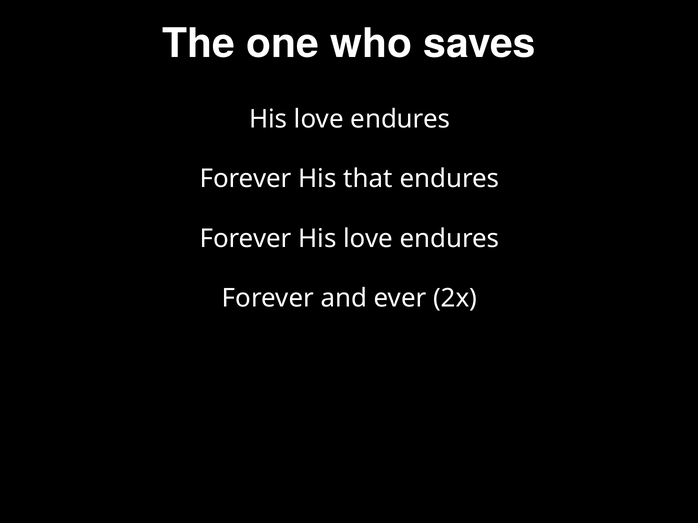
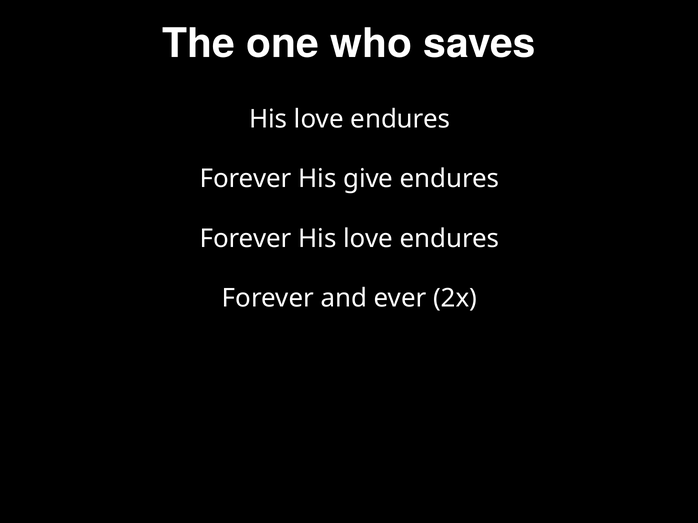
that: that -> give
